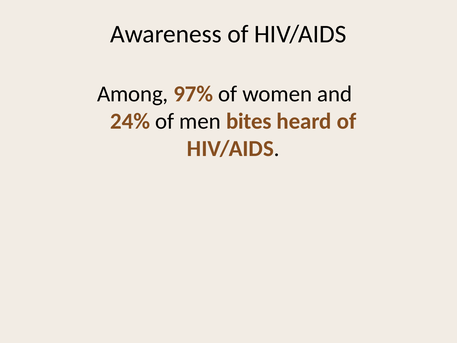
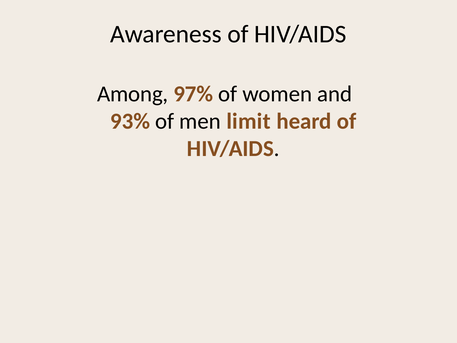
24%: 24% -> 93%
bites: bites -> limit
